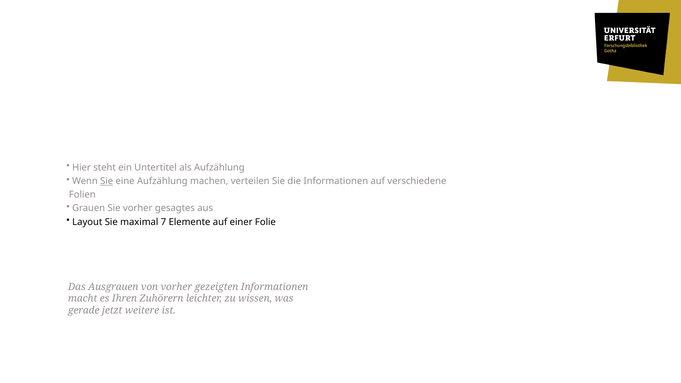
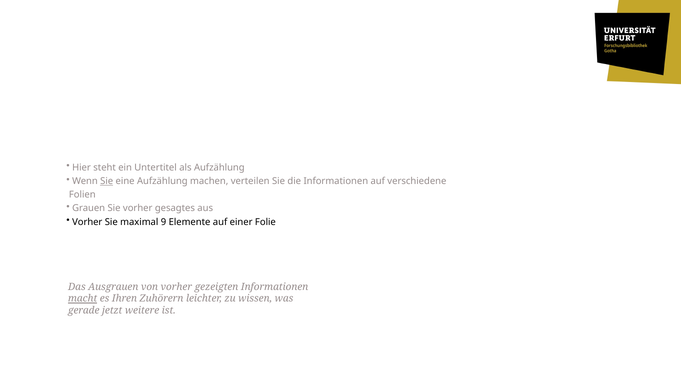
Layout at (87, 222): Layout -> Vorher
7: 7 -> 9
macht underline: none -> present
